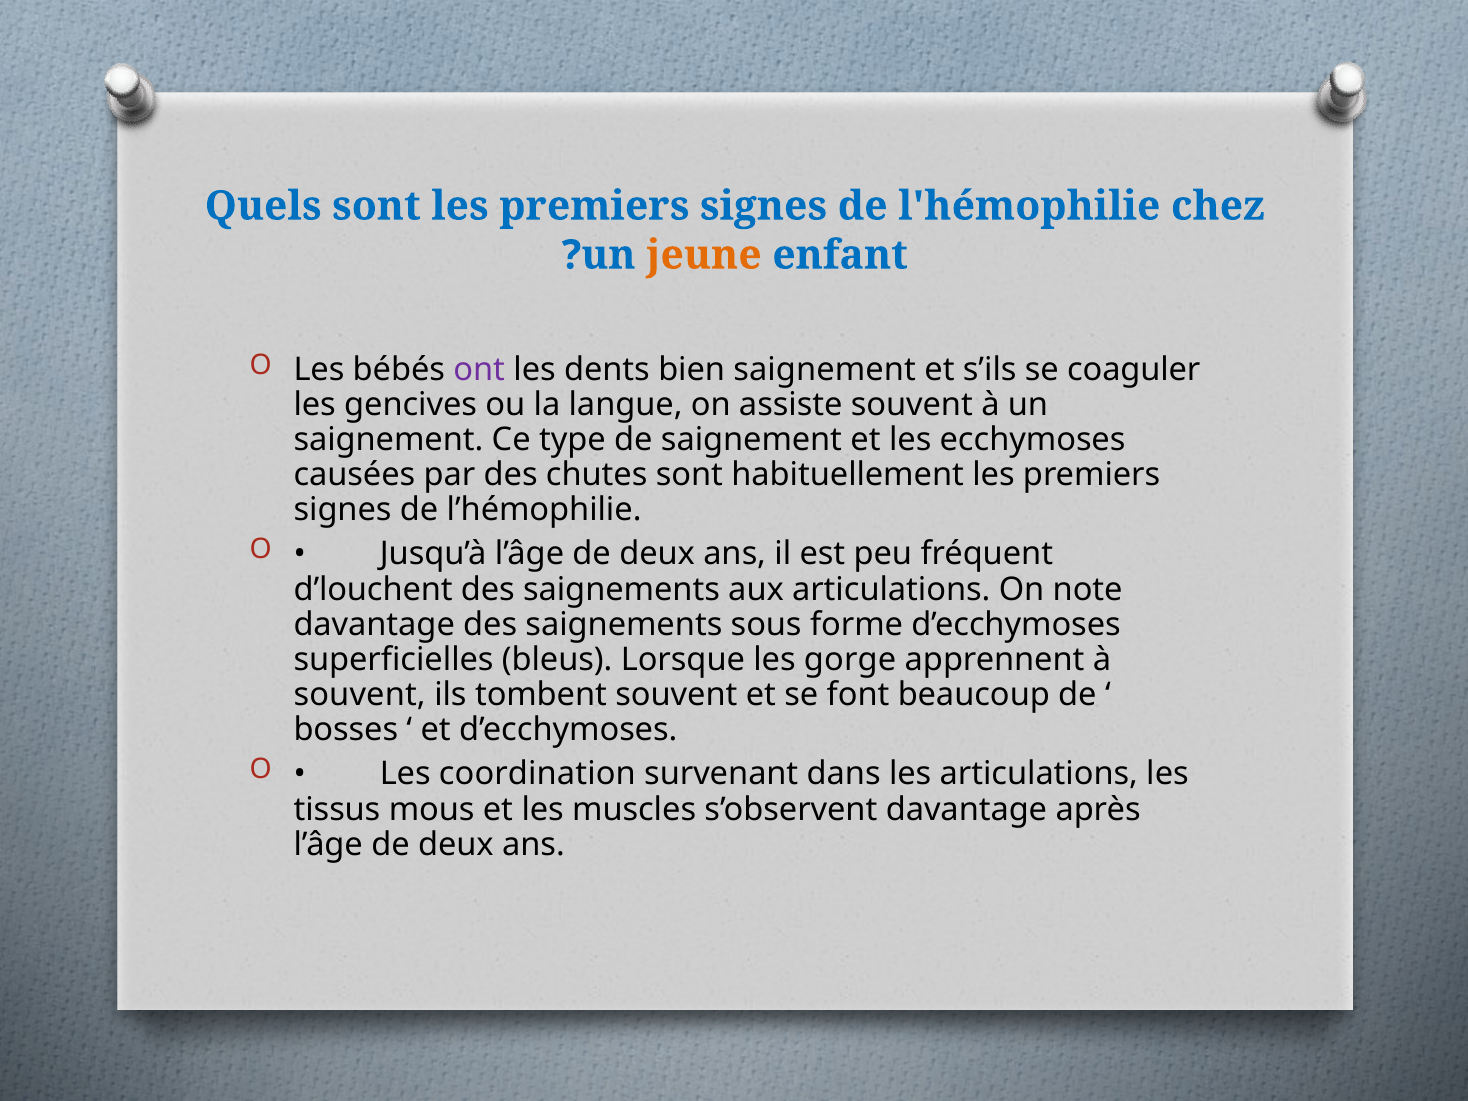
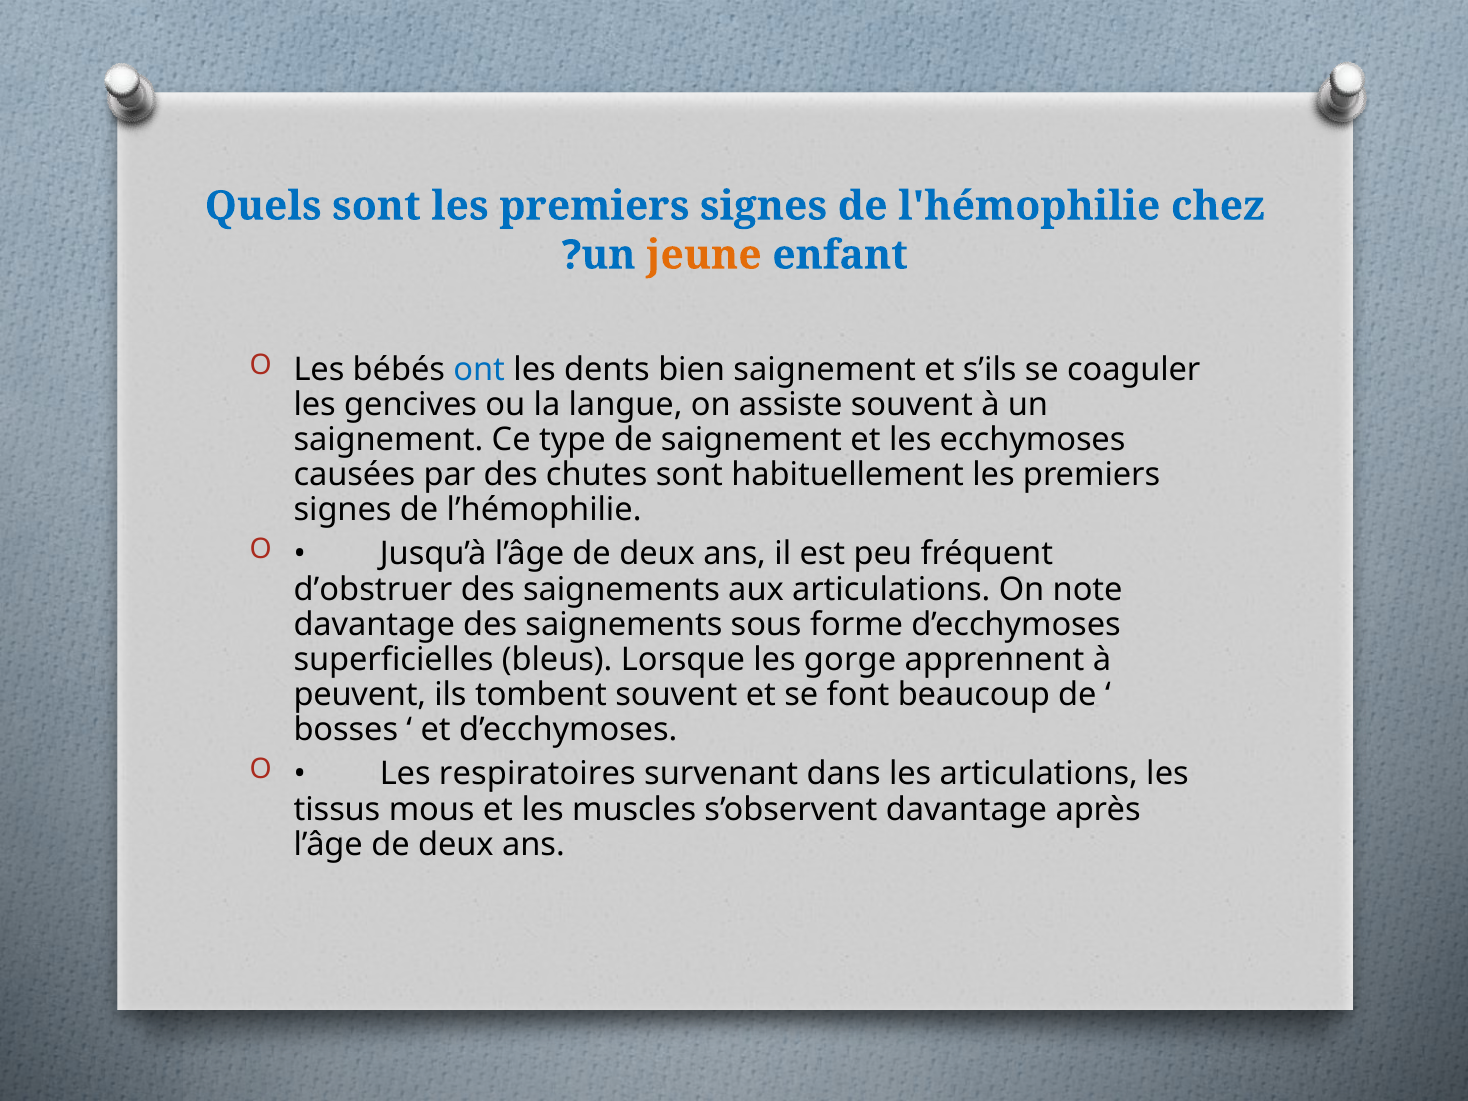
ont colour: purple -> blue
d’louchent: d’louchent -> d’obstruer
souvent at (360, 695): souvent -> peuvent
coordination: coordination -> respiratoires
